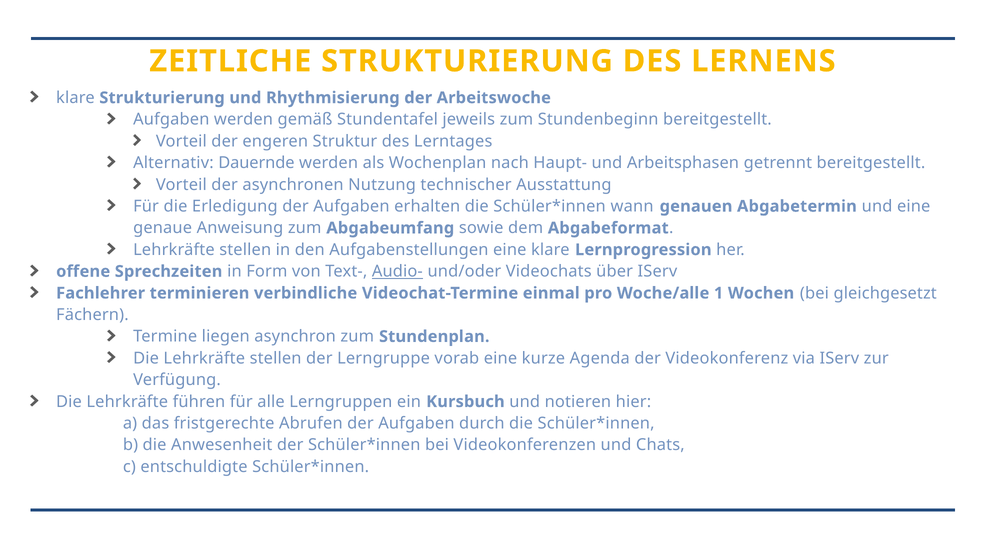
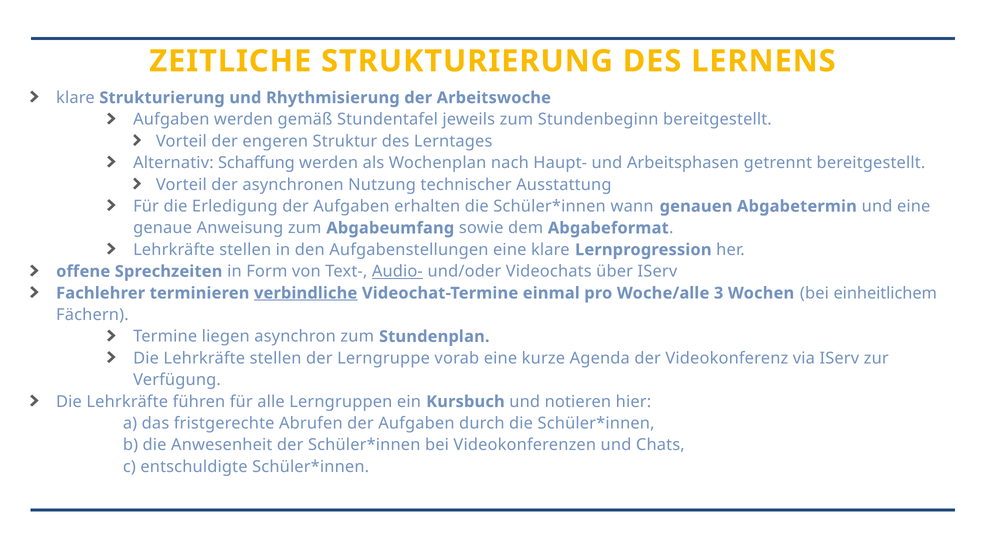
Dauernde: Dauernde -> Schaffung
verbindliche underline: none -> present
1: 1 -> 3
gleichgesetzt: gleichgesetzt -> einheitlichem
